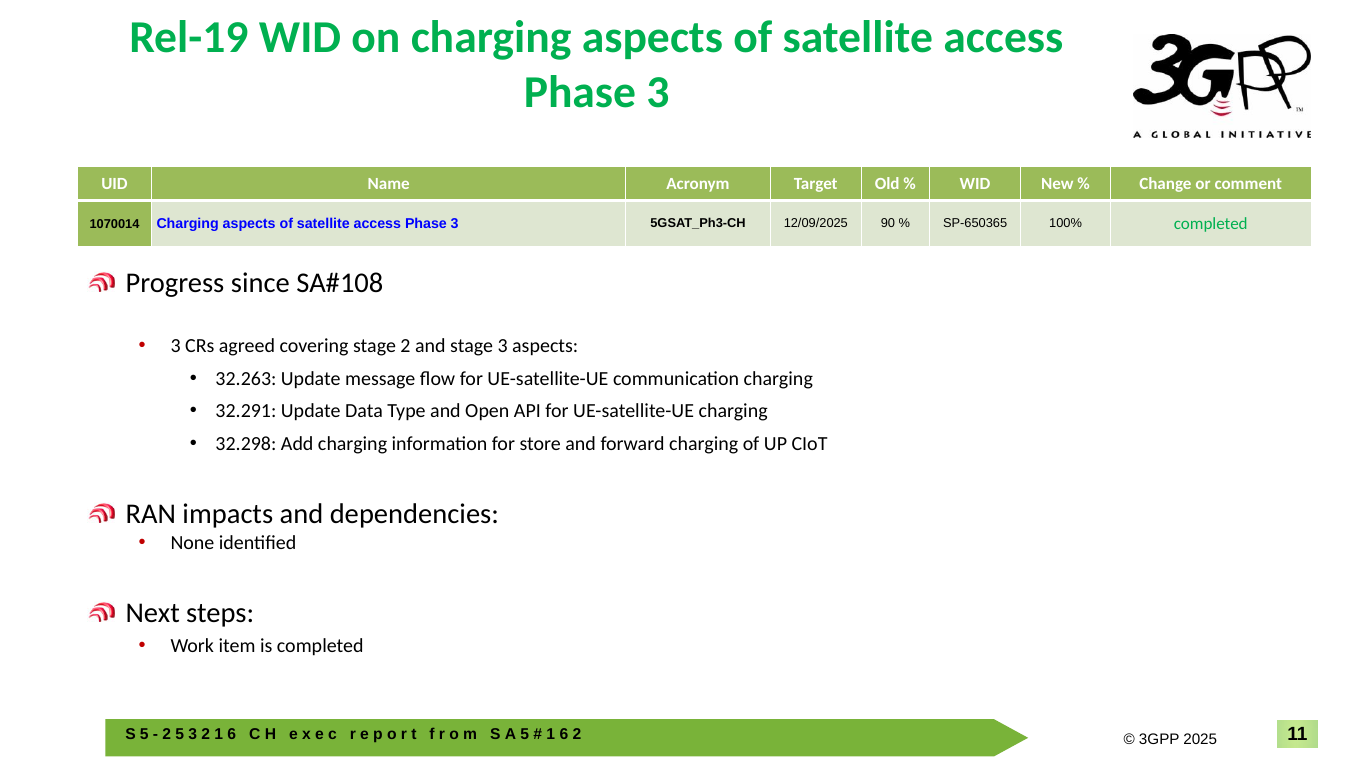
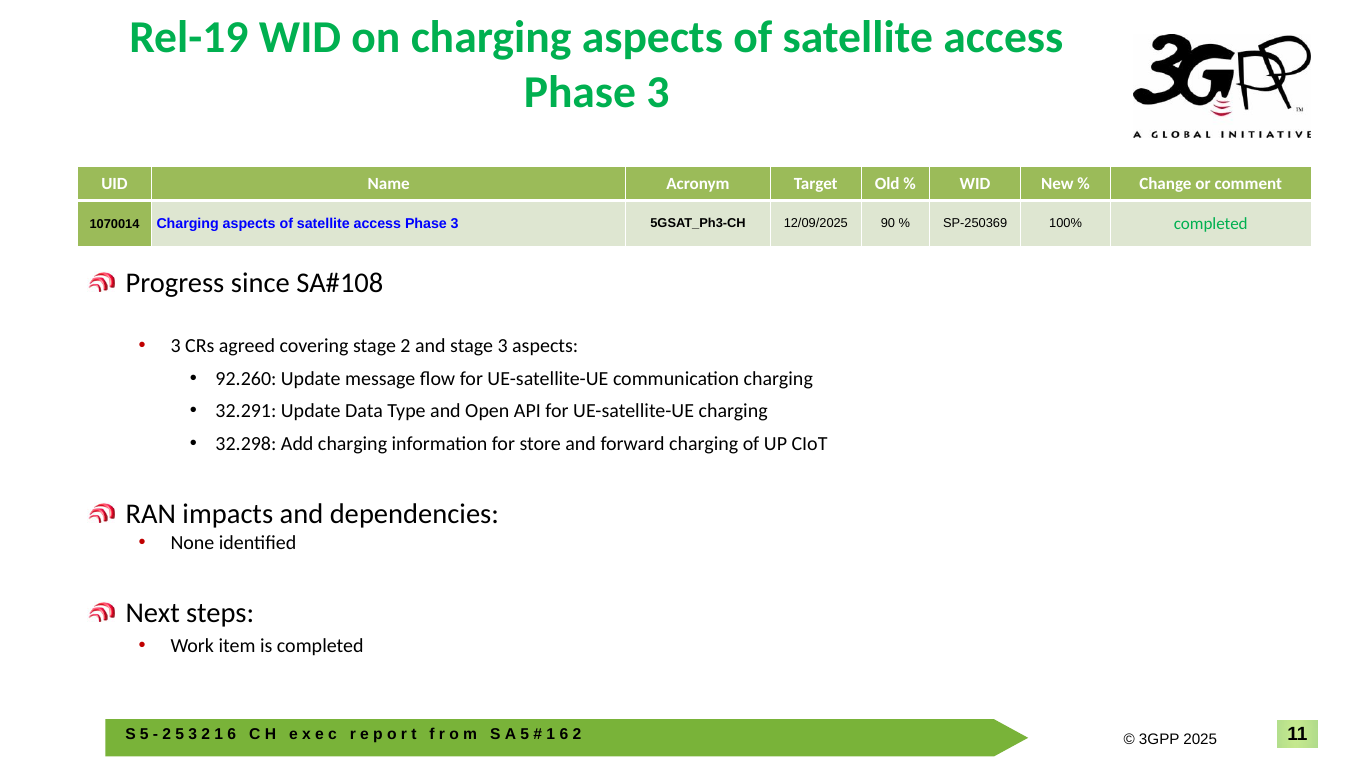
SP-650365: SP-650365 -> SP-250369
32.263: 32.263 -> 92.260
